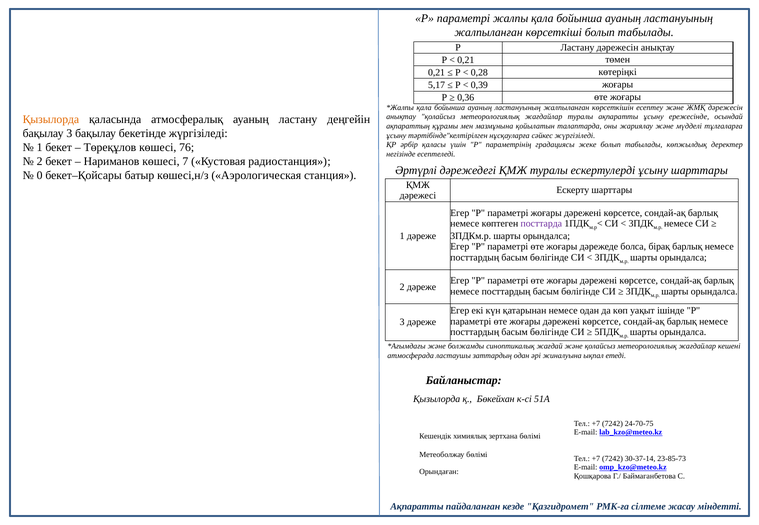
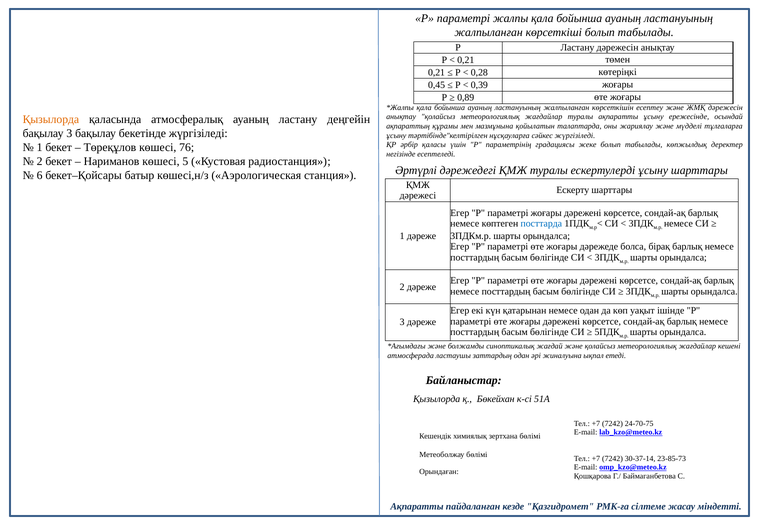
5,17: 5,17 -> 0,45
0,36: 0,36 -> 0,89
7: 7 -> 5
0: 0 -> 6
посттарда colour: purple -> blue
